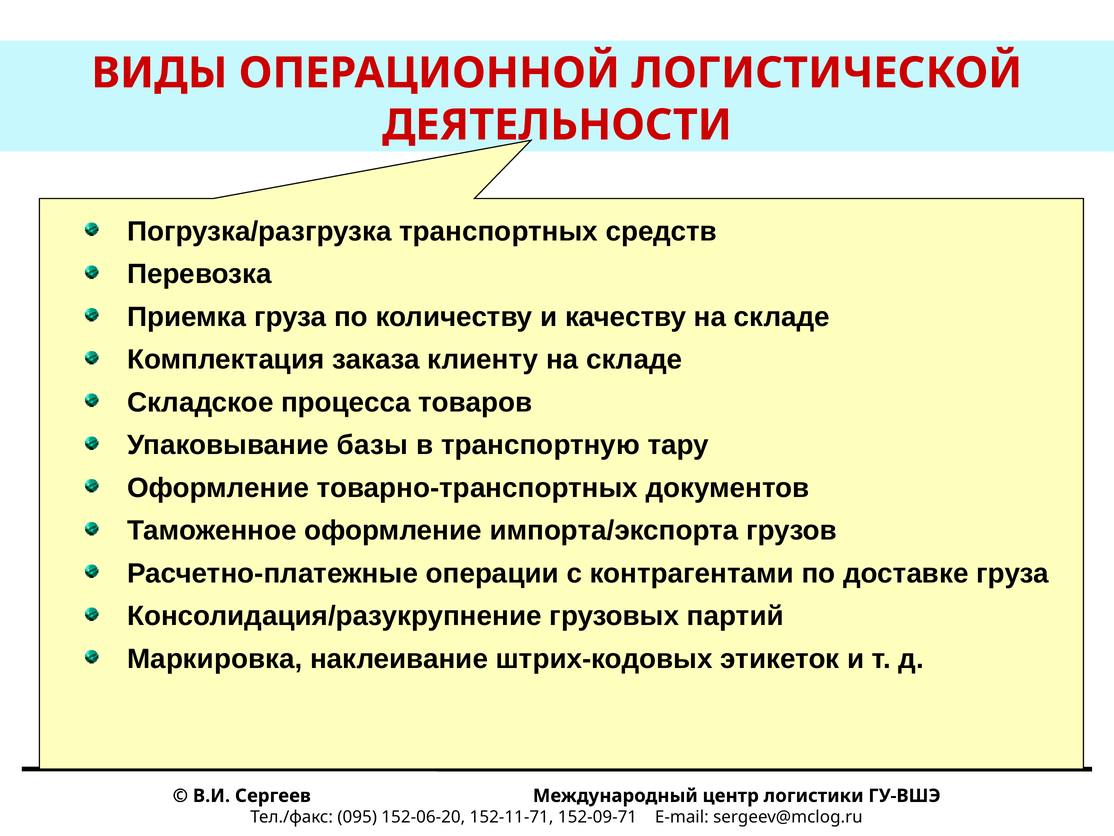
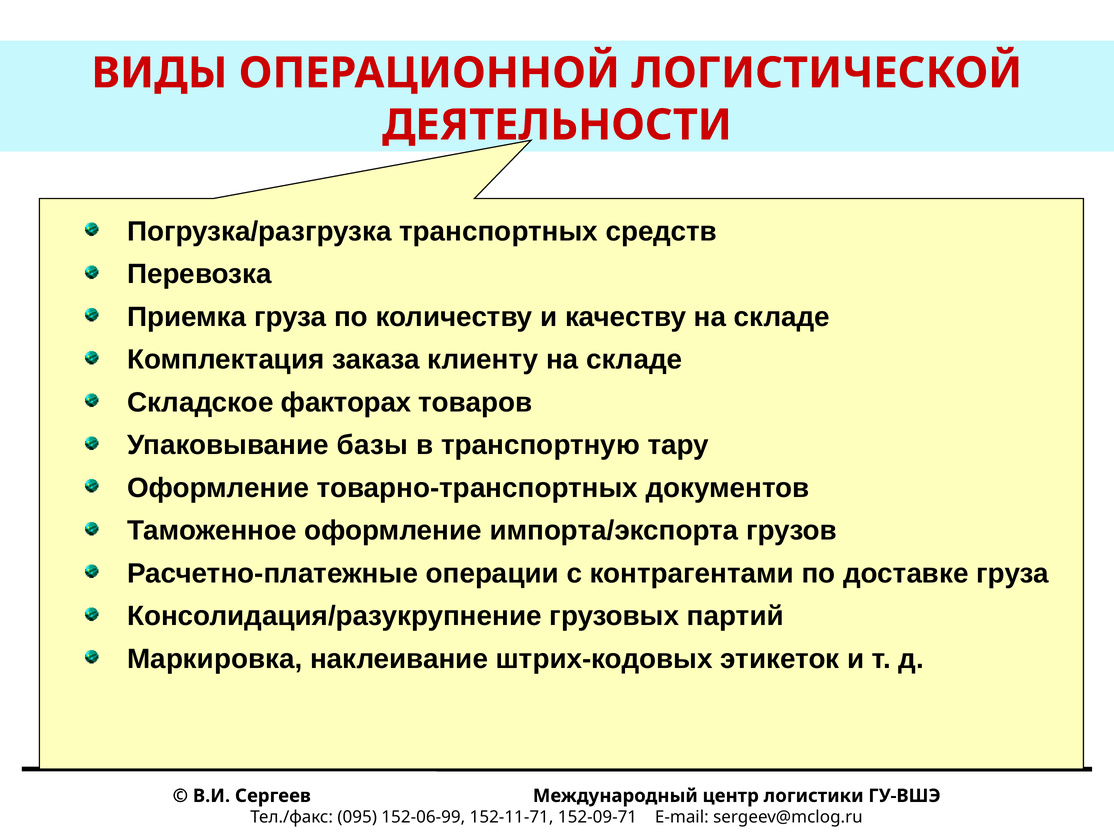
процесса: процесса -> факторах
152-06-20: 152-06-20 -> 152-06-99
